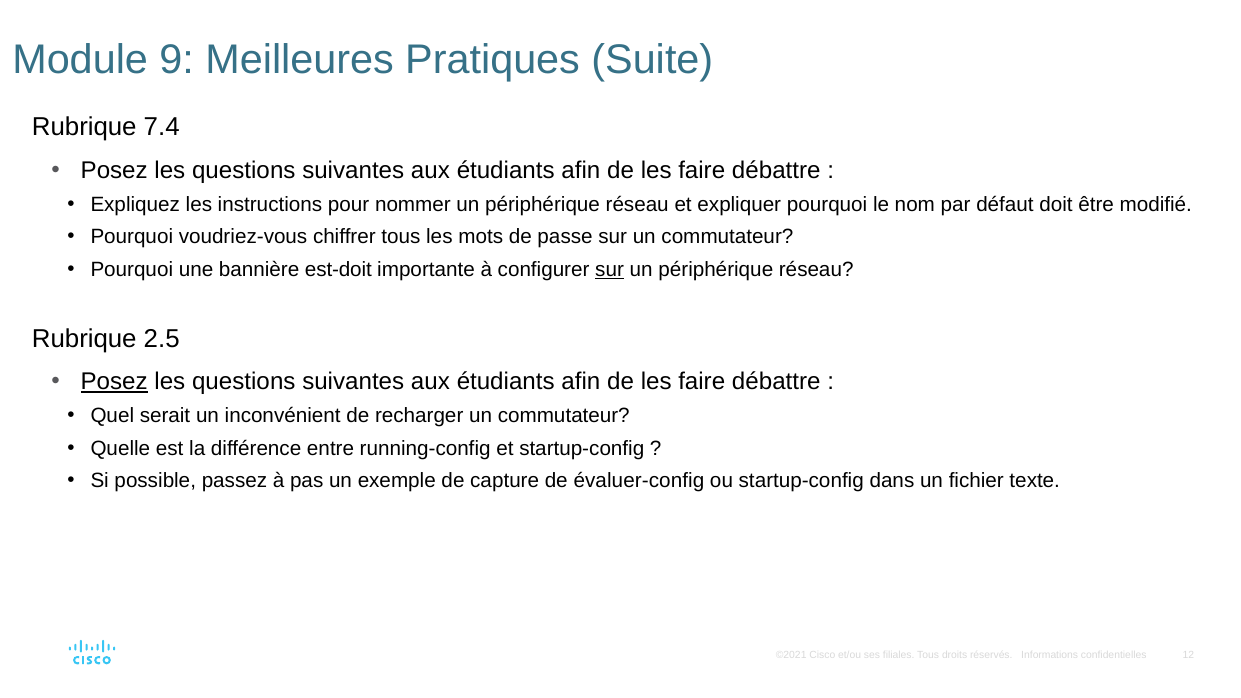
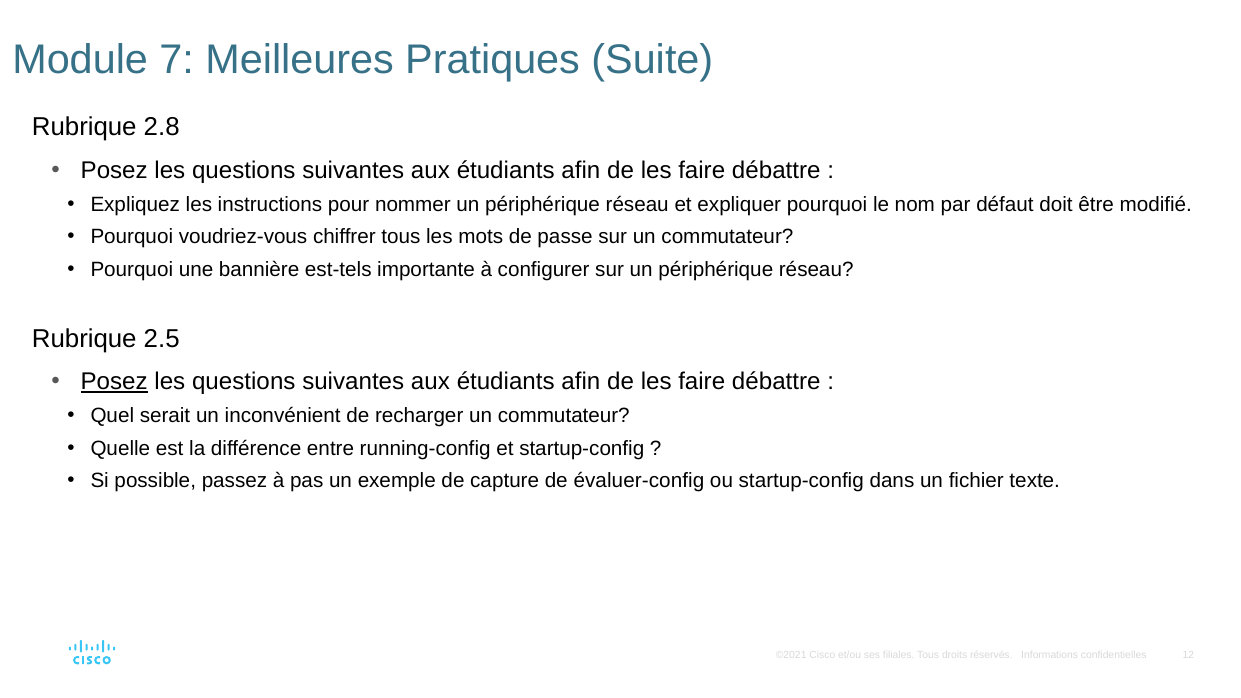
9: 9 -> 7
7.4: 7.4 -> 2.8
est-doit: est-doit -> est-tels
sur at (610, 270) underline: present -> none
